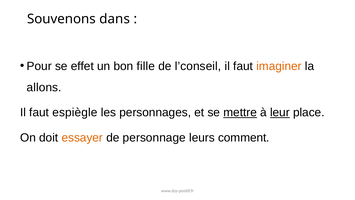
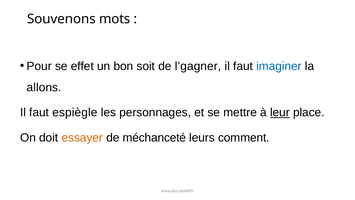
dans: dans -> mots
fille: fille -> soit
l’conseil: l’conseil -> l’gagner
imaginer colour: orange -> blue
mettre underline: present -> none
personnage: personnage -> méchanceté
